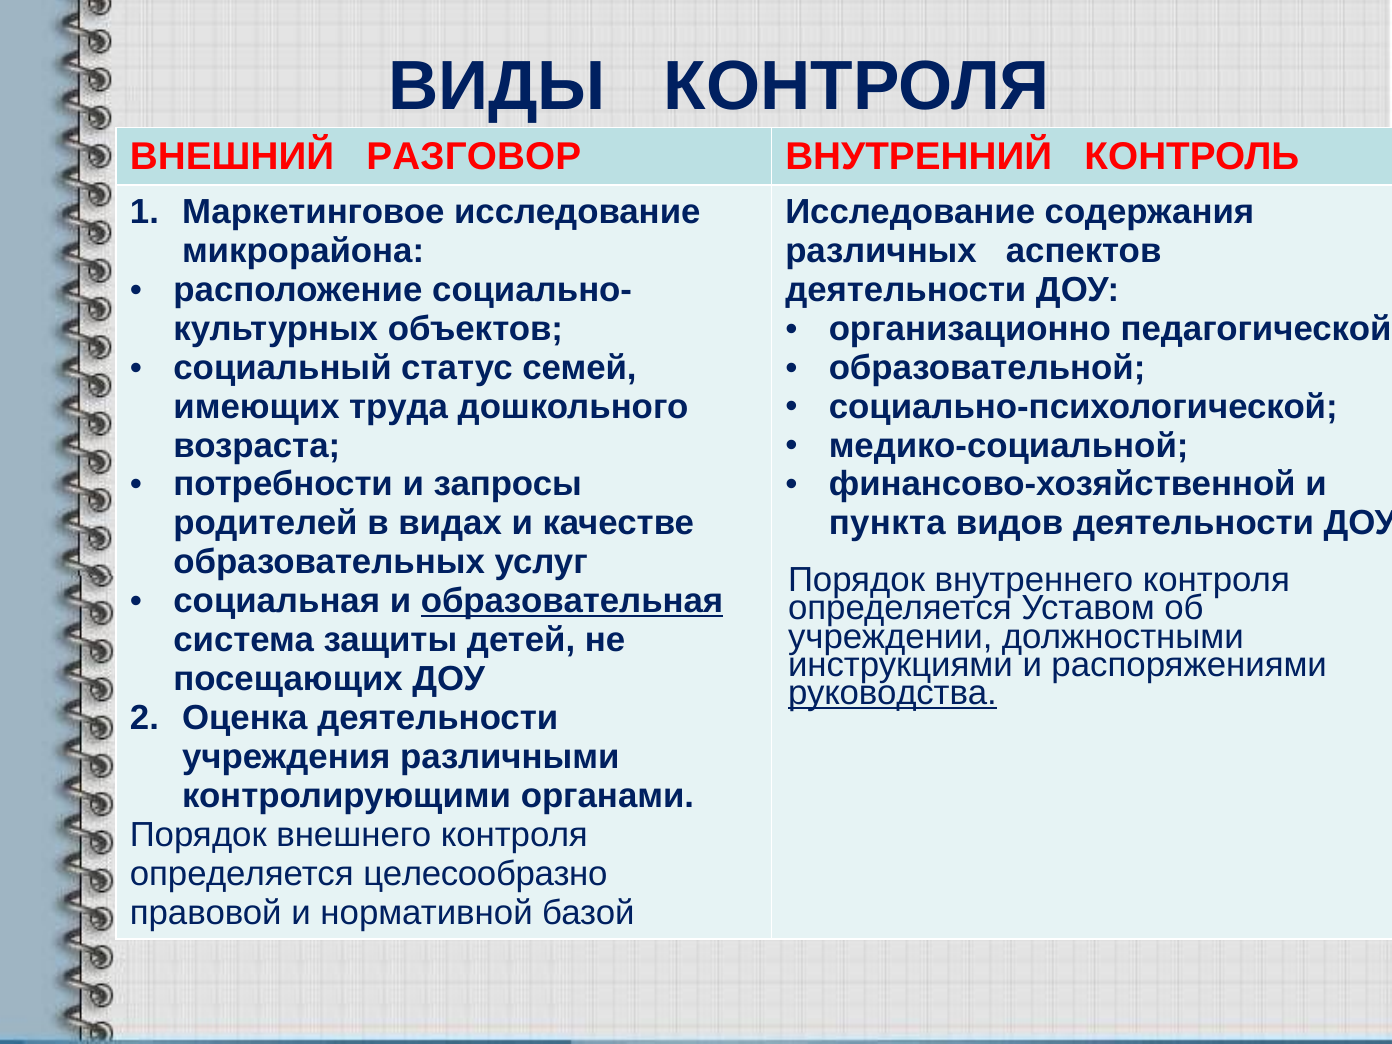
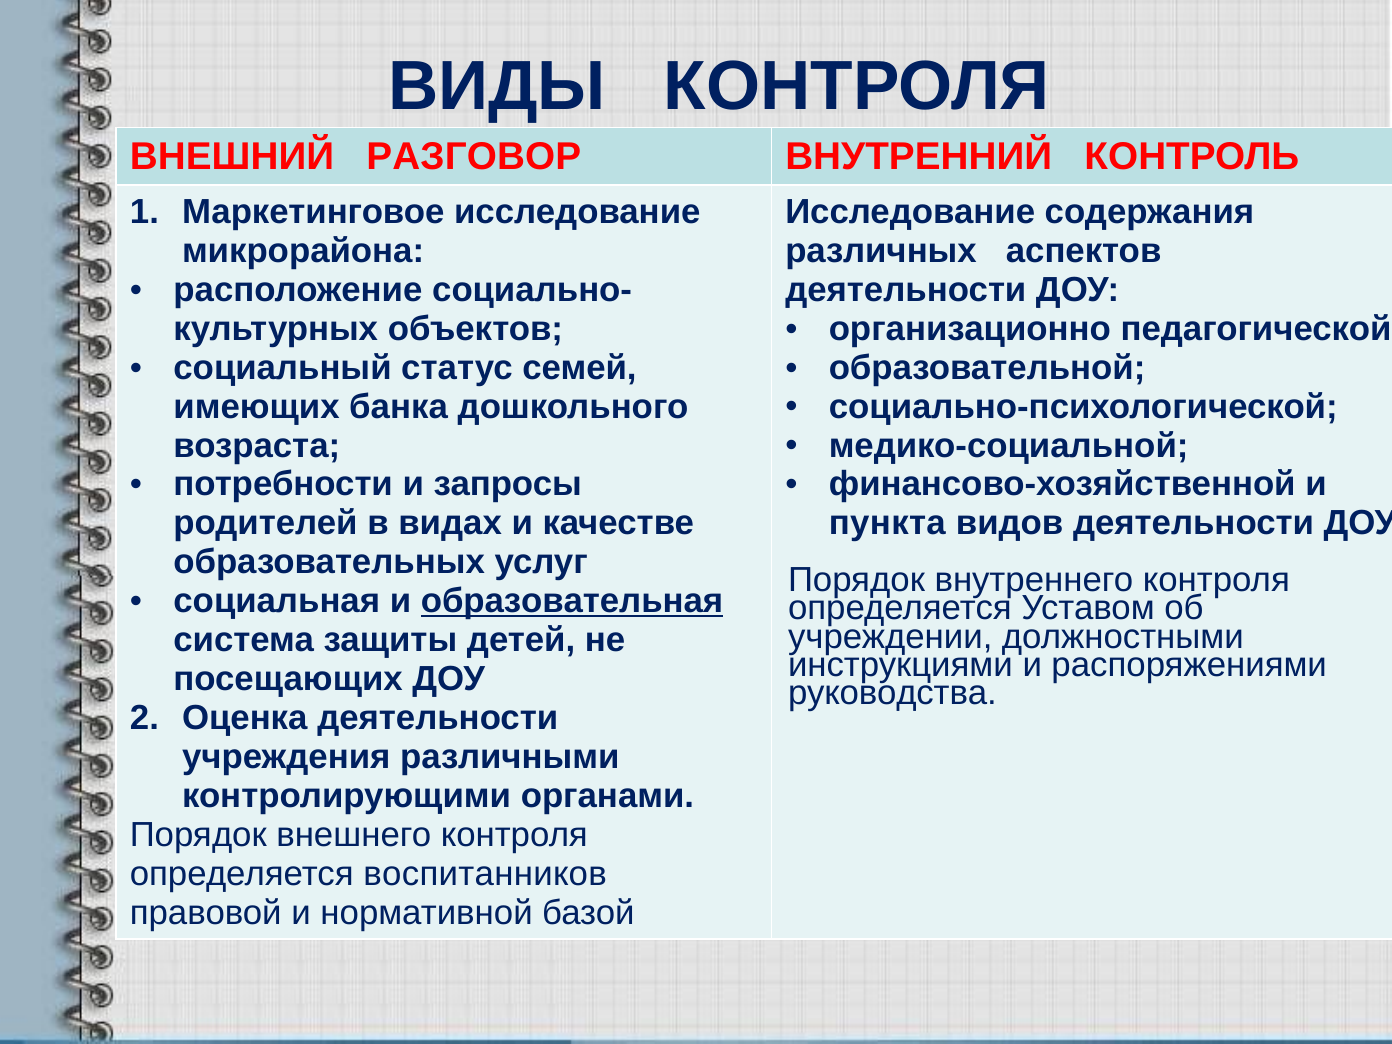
труда: труда -> банка
руководства underline: present -> none
целесообразно: целесообразно -> воспитанников
